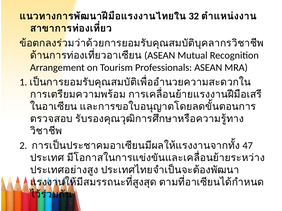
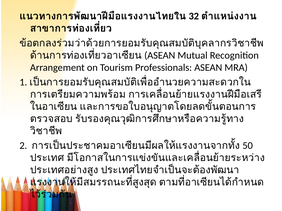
47: 47 -> 50
